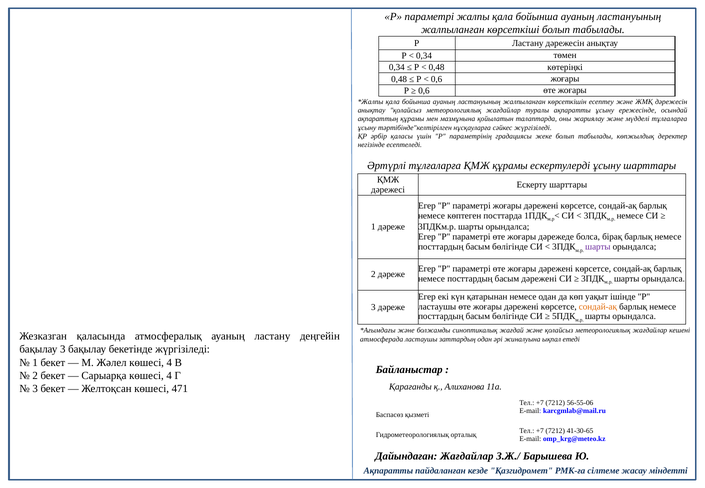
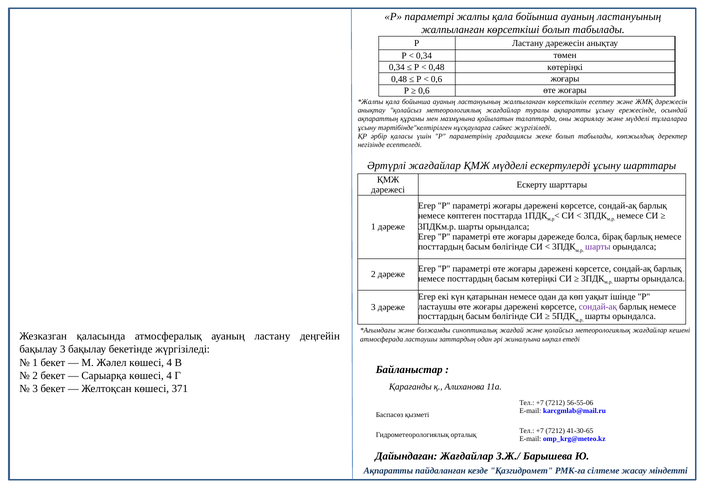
Әртүрлі тұлғаларға: тұлғаларға -> жағдайлар
ҚМЖ құрамы: құрамы -> мүдделі
басым дәрежені: дәрежені -> көтеріңкі
сондай-ақ at (598, 307) colour: orange -> purple
471: 471 -> 371
